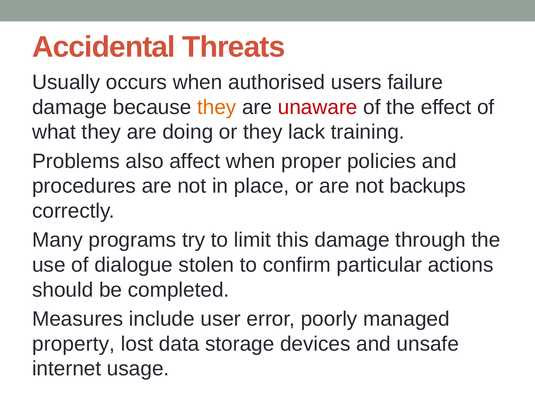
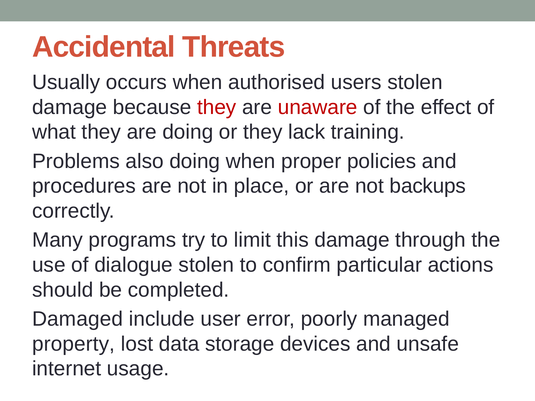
users failure: failure -> stolen
they at (217, 107) colour: orange -> red
also affect: affect -> doing
Measures: Measures -> Damaged
